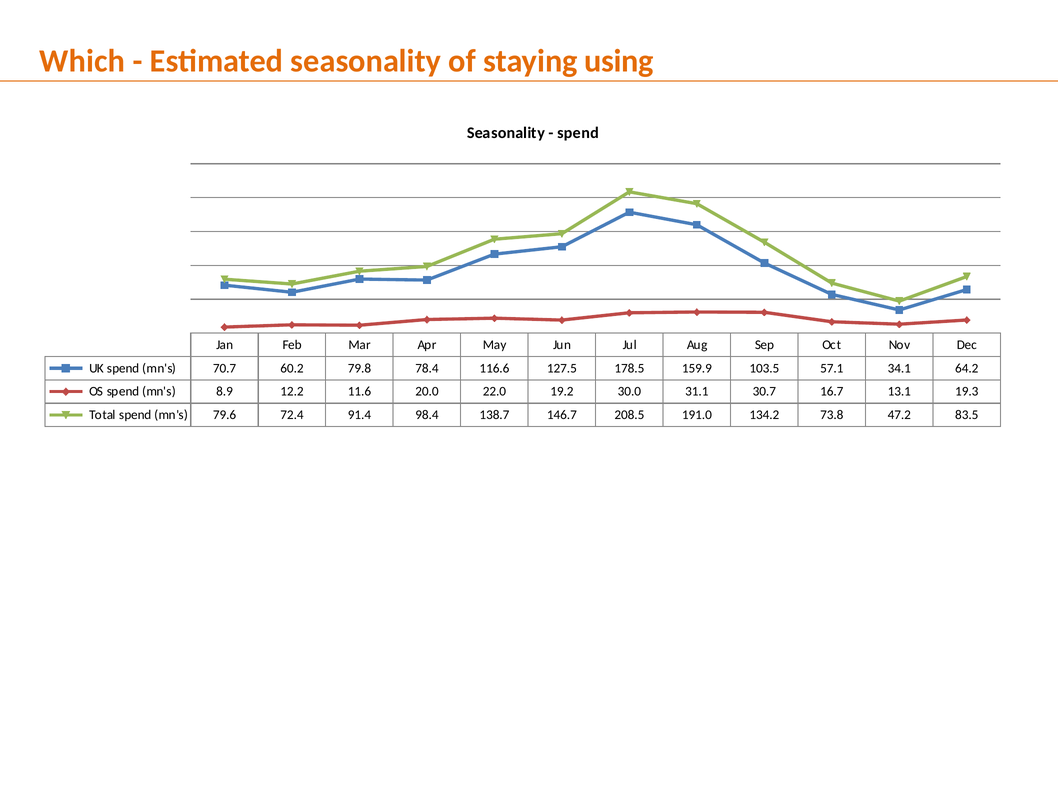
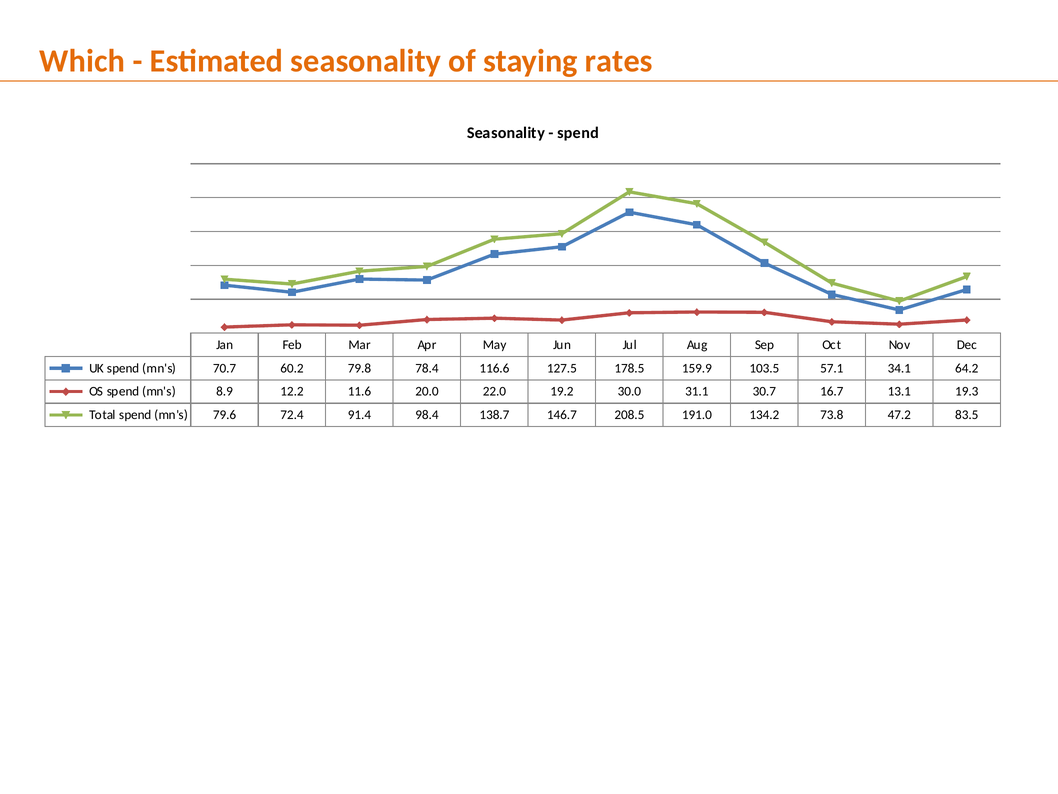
using: using -> rates
